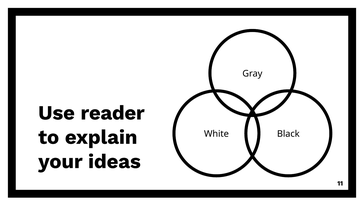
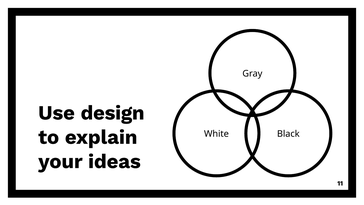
reader: reader -> design
